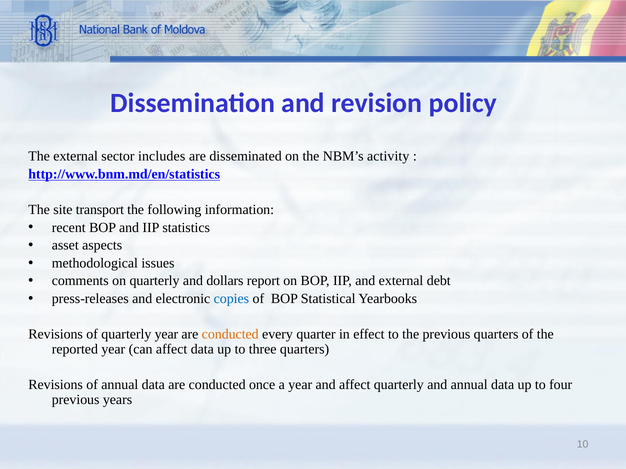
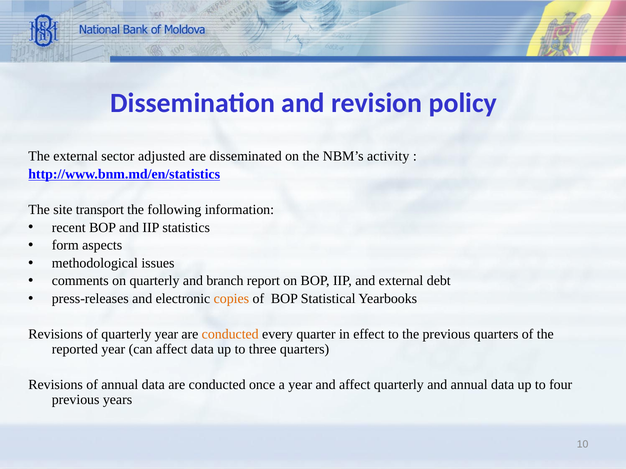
includes: includes -> adjusted
asset: asset -> form
dollars: dollars -> branch
copies colour: blue -> orange
